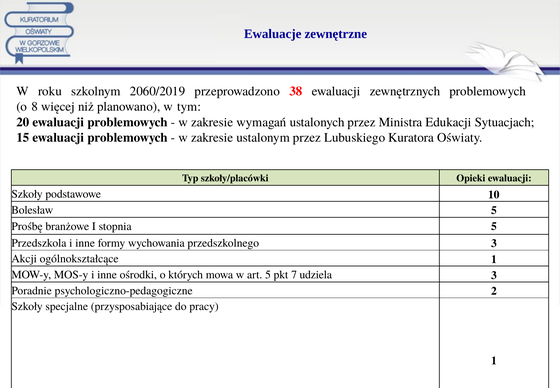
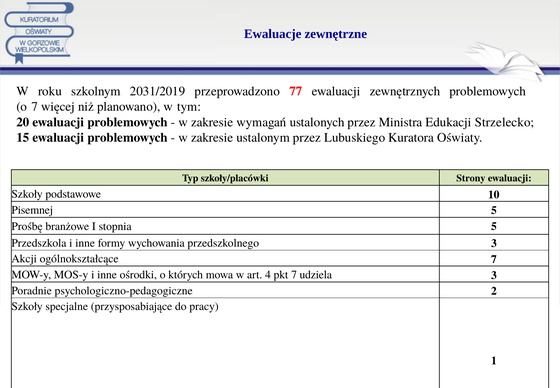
2060/2019: 2060/2019 -> 2031/2019
38: 38 -> 77
o 8: 8 -> 7
Sytuacjach: Sytuacjach -> Strzelecko
Opieki: Opieki -> Strony
Bolesław: Bolesław -> Pisemnej
ogólnokształcące 1: 1 -> 7
art 5: 5 -> 4
